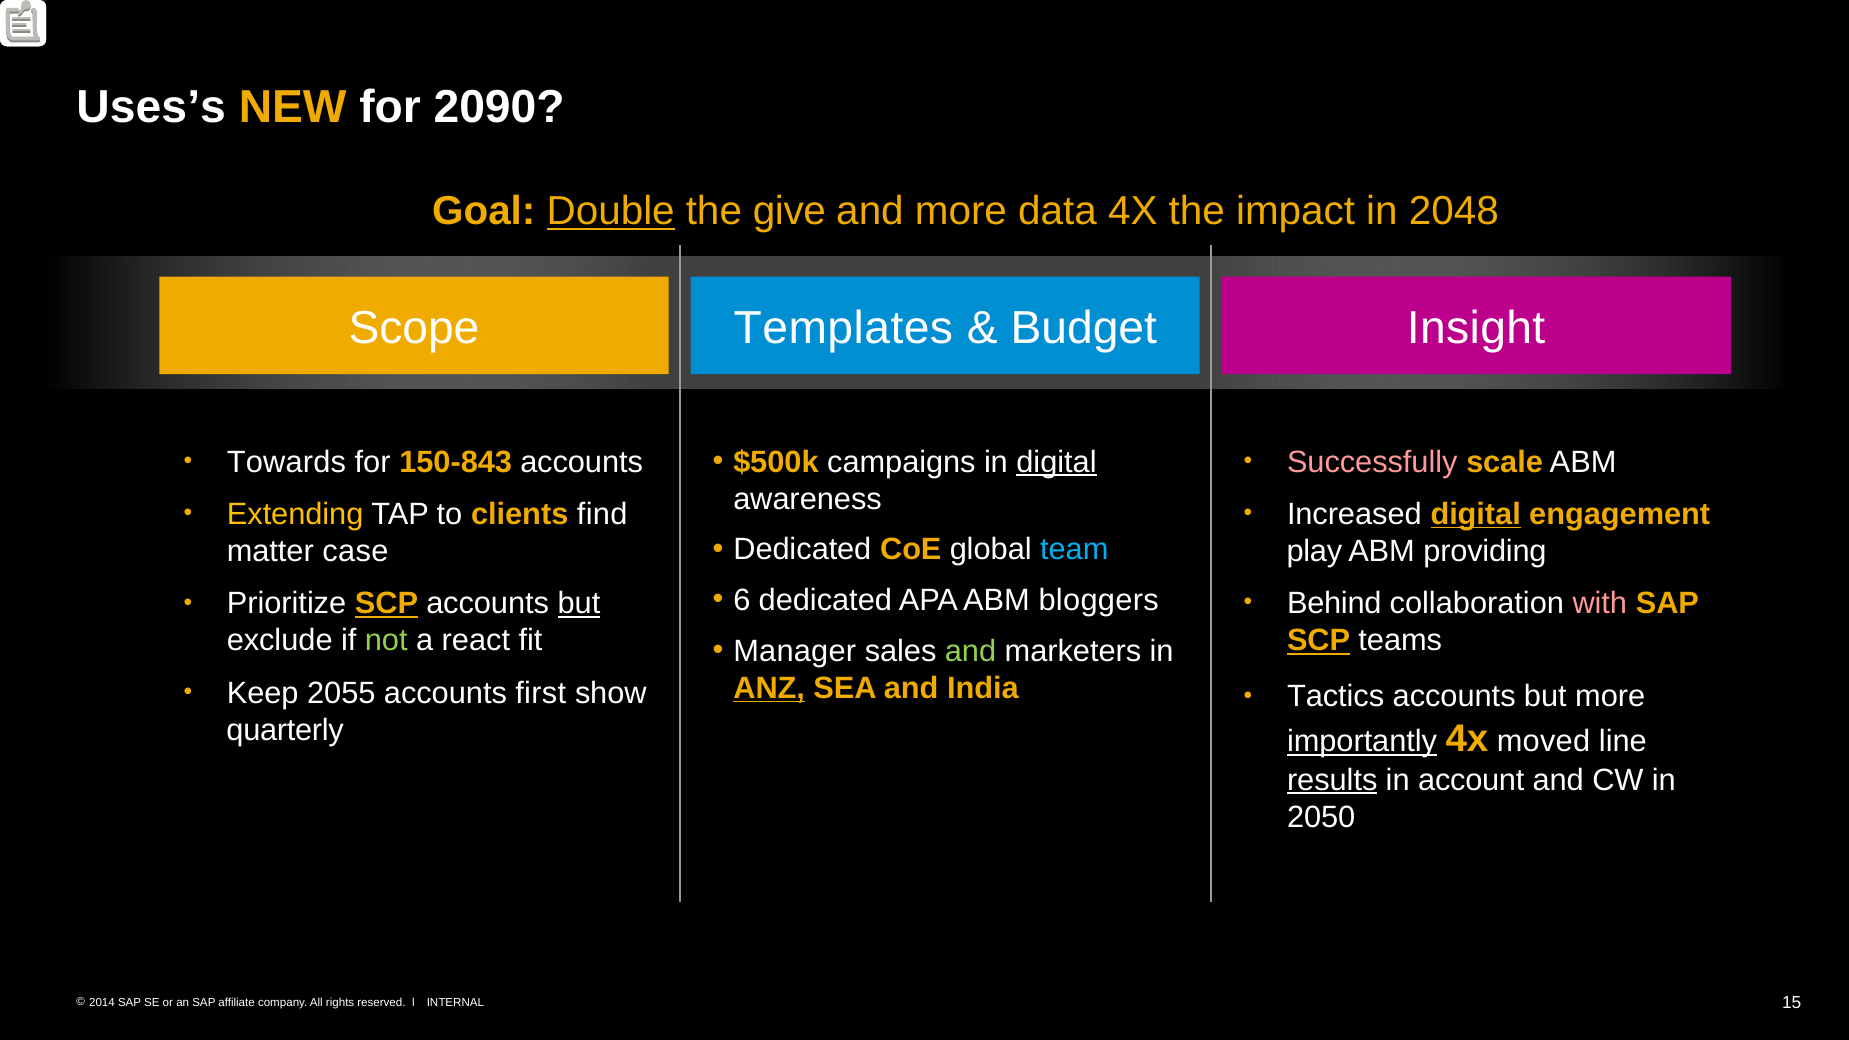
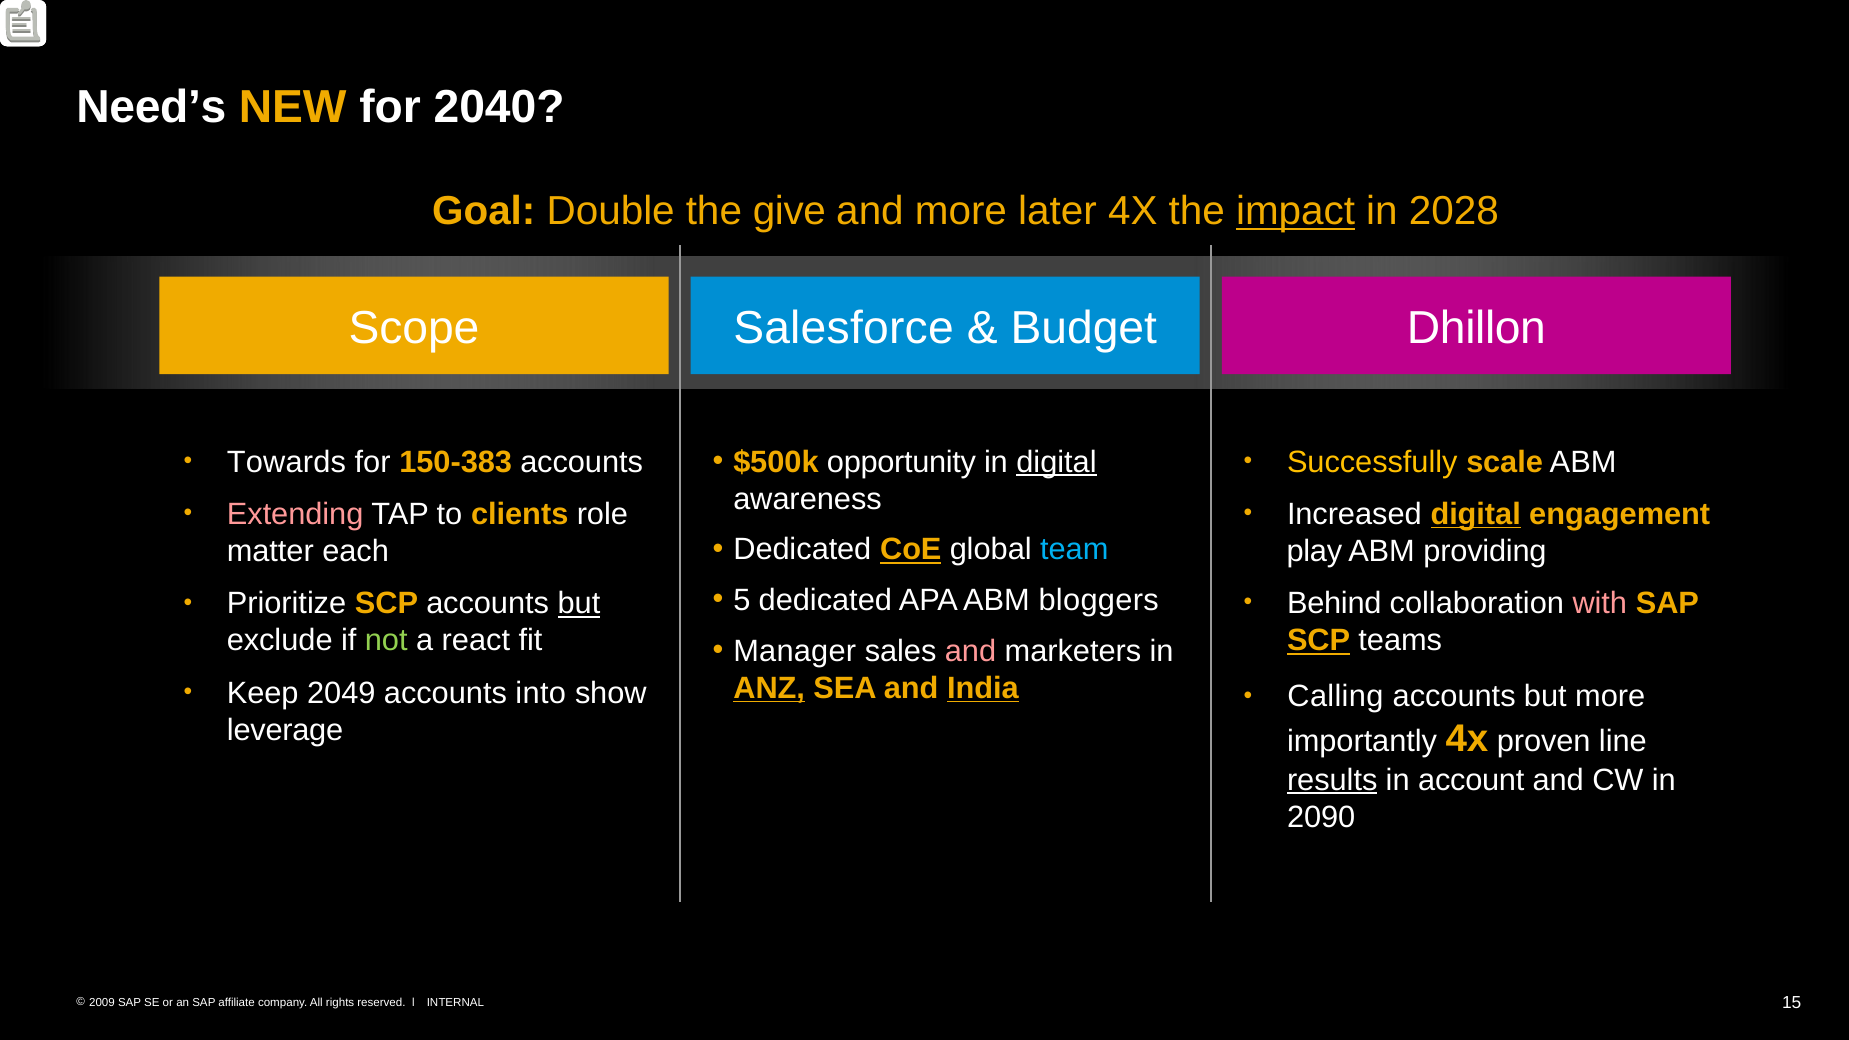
Uses’s: Uses’s -> Need’s
2090: 2090 -> 2040
Double underline: present -> none
data: data -> later
impact underline: none -> present
2048: 2048 -> 2028
Templates: Templates -> Salesforce
Insight: Insight -> Dhillon
campaigns: campaigns -> opportunity
Successfully colour: pink -> yellow
150-843: 150-843 -> 150-383
Extending colour: yellow -> pink
find: find -> role
CoE underline: none -> present
case: case -> each
6: 6 -> 5
SCP at (386, 604) underline: present -> none
and at (970, 651) colour: light green -> pink
India underline: none -> present
2055: 2055 -> 2049
first: first -> into
Tactics: Tactics -> Calling
quarterly: quarterly -> leverage
importantly underline: present -> none
moved: moved -> proven
2050: 2050 -> 2090
2014: 2014 -> 2009
